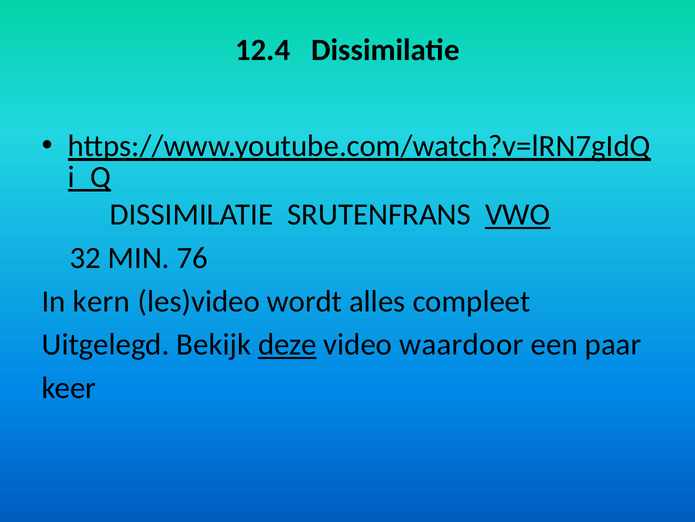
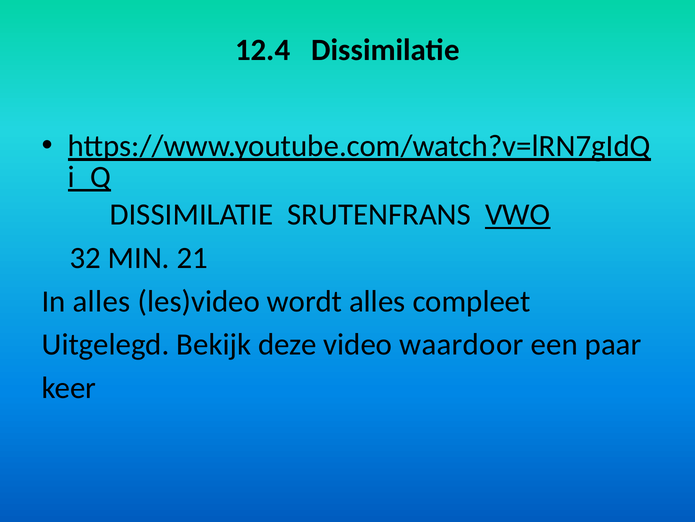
76: 76 -> 21
In kern: kern -> alles
deze underline: present -> none
